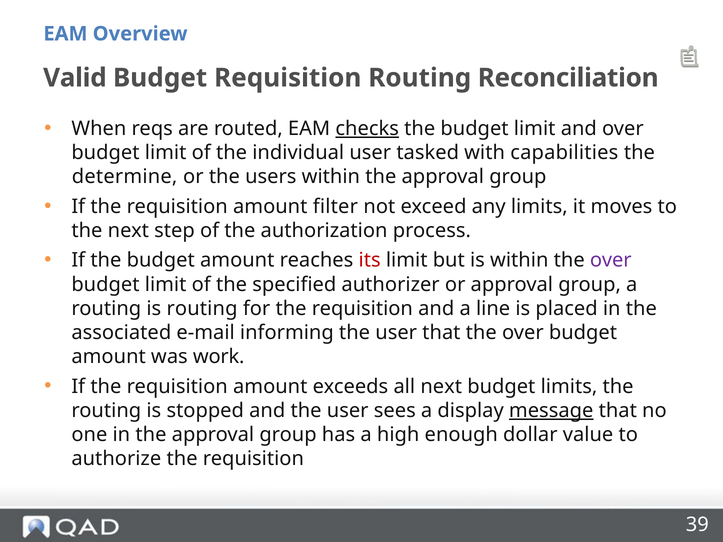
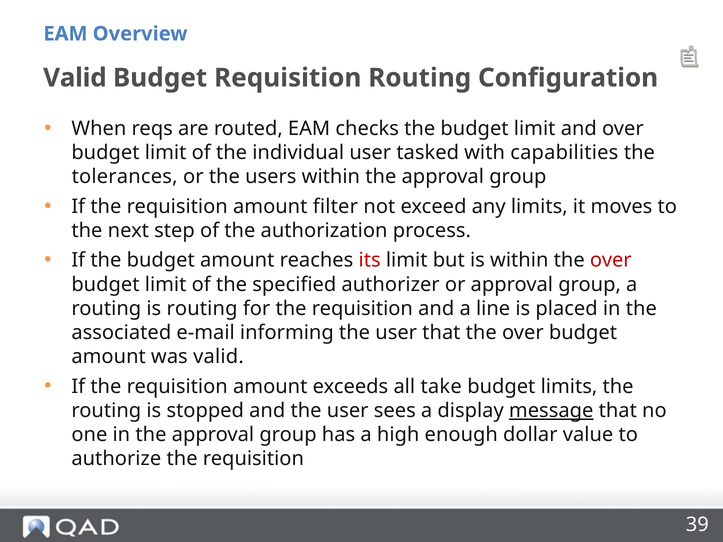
Reconciliation: Reconciliation -> Configuration
checks underline: present -> none
determine: determine -> tolerances
over at (611, 260) colour: purple -> red
was work: work -> valid
all next: next -> take
